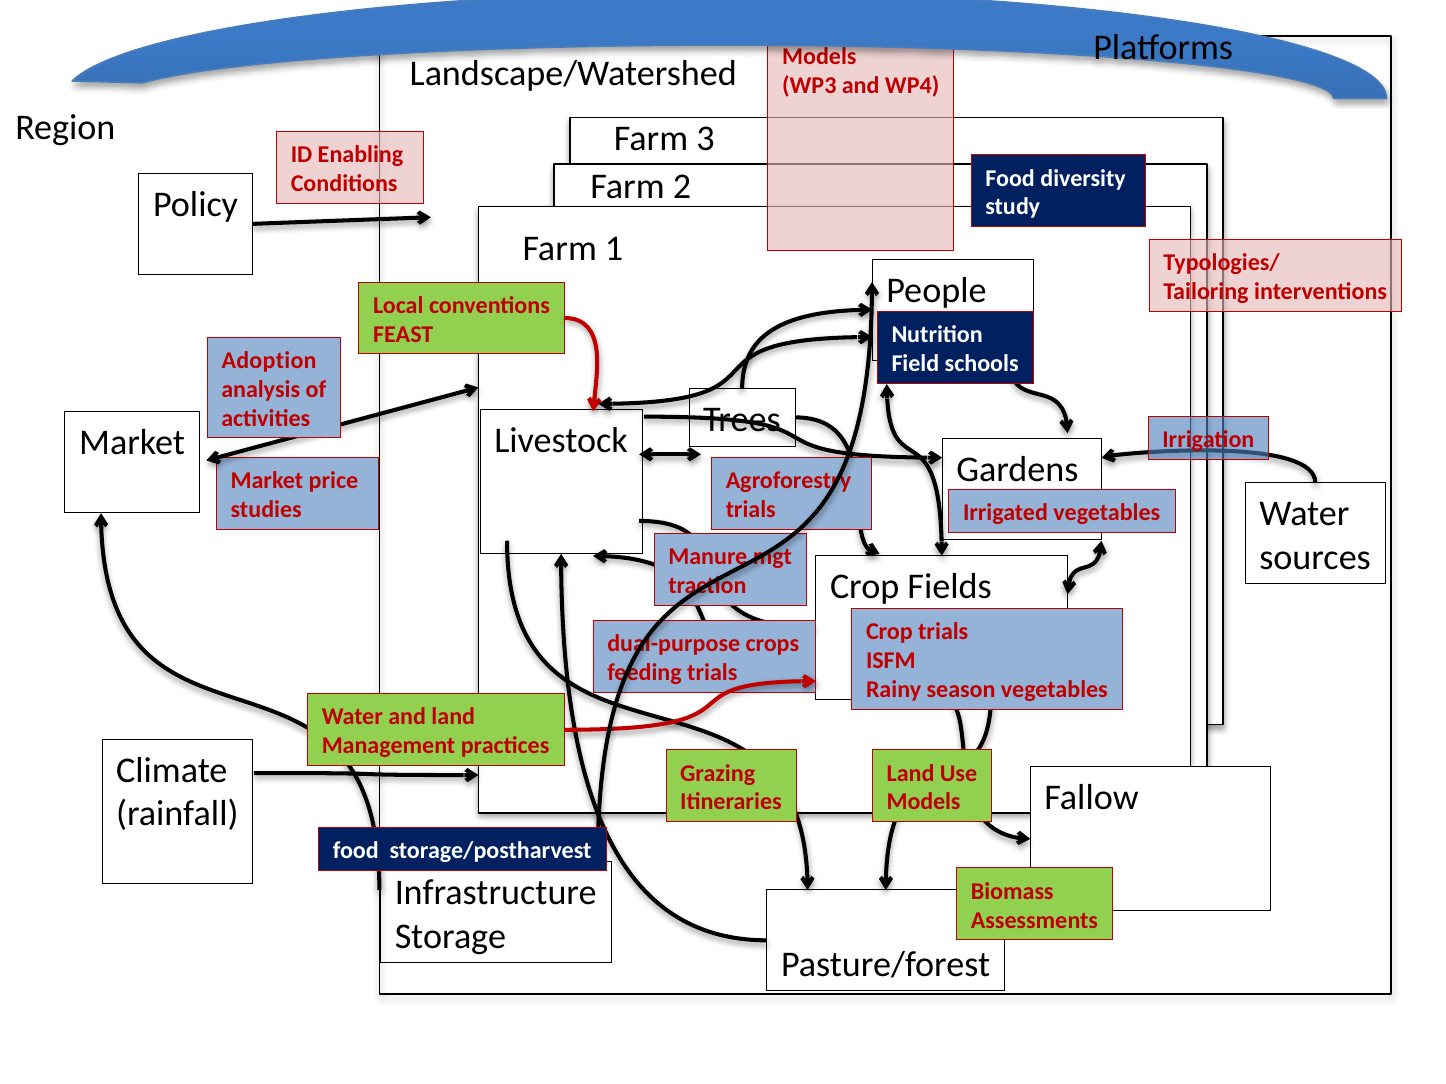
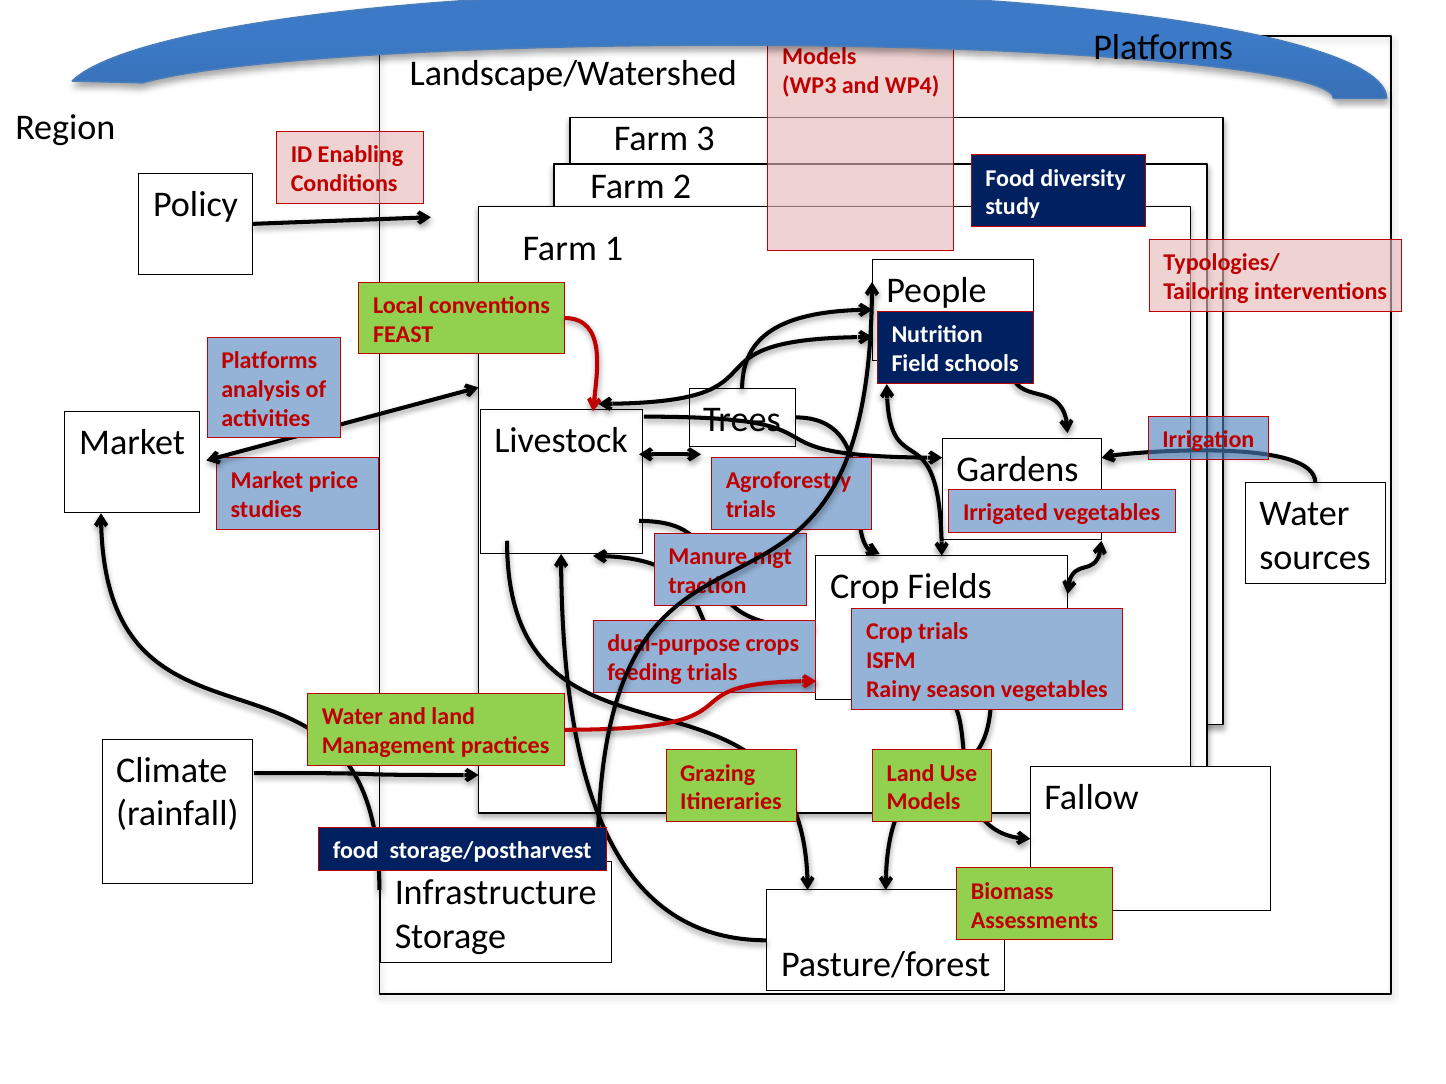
Adoption at (269, 360): Adoption -> Platforms
